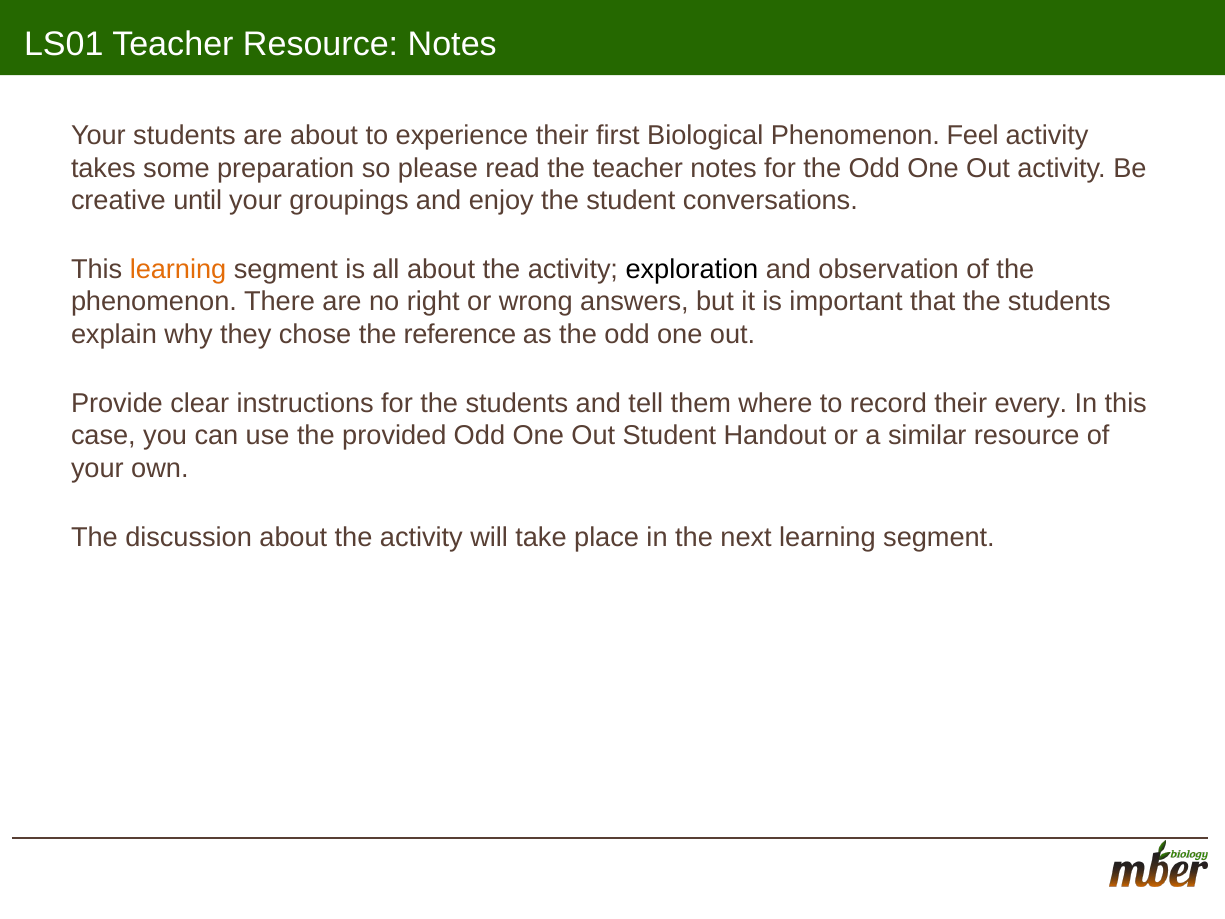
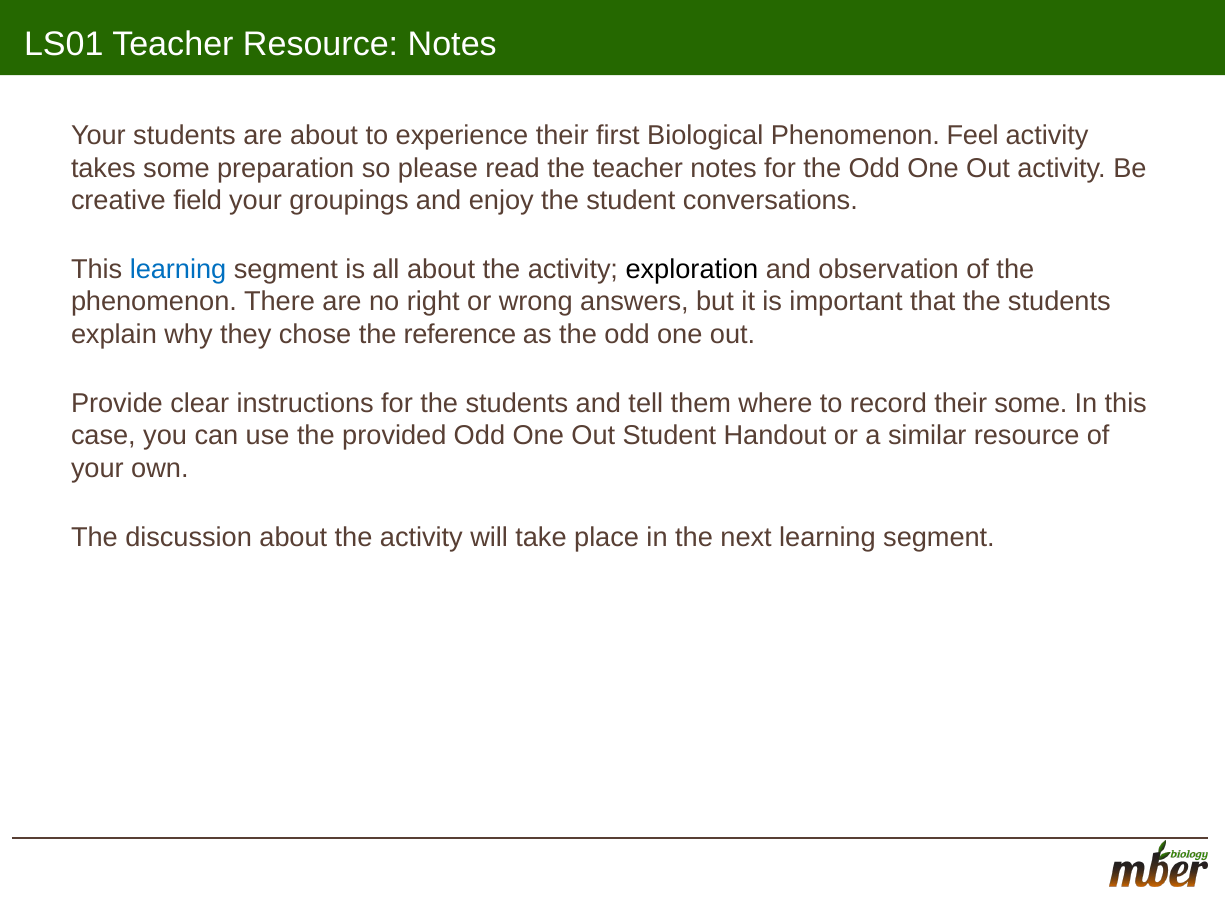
until: until -> field
learning at (178, 269) colour: orange -> blue
their every: every -> some
